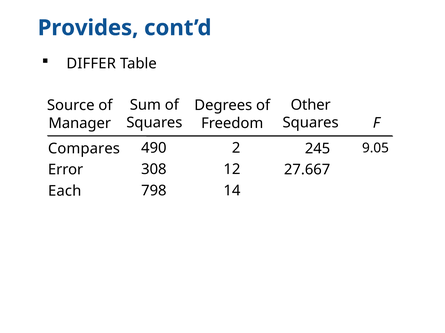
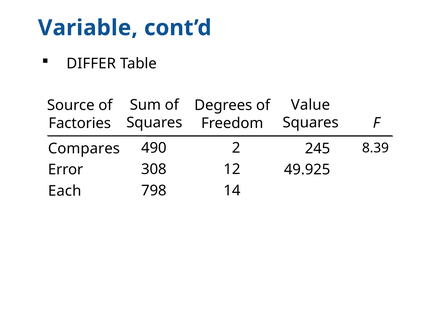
Provides: Provides -> Variable
Other: Other -> Value
Manager: Manager -> Factories
9.05: 9.05 -> 8.39
27.667: 27.667 -> 49.925
